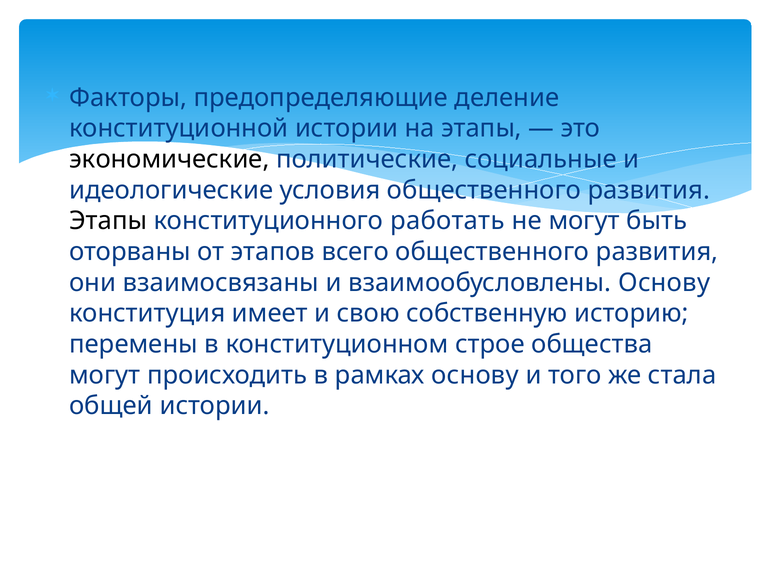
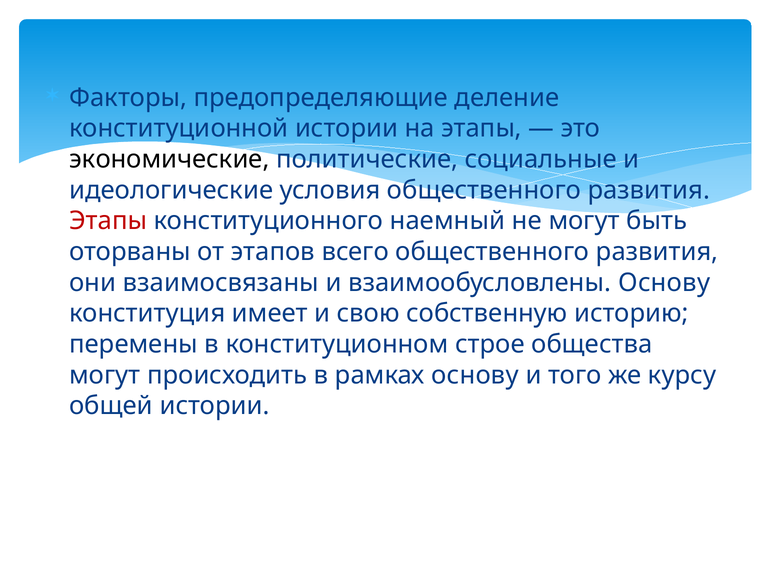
Этапы at (108, 221) colour: black -> red
работать: работать -> наемный
стала: стала -> курсу
